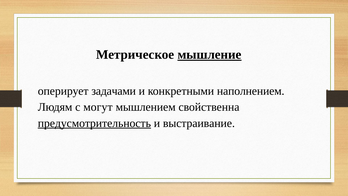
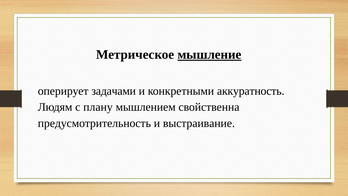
наполнением: наполнением -> аккуратность
могут: могут -> плану
предусмотрительность underline: present -> none
